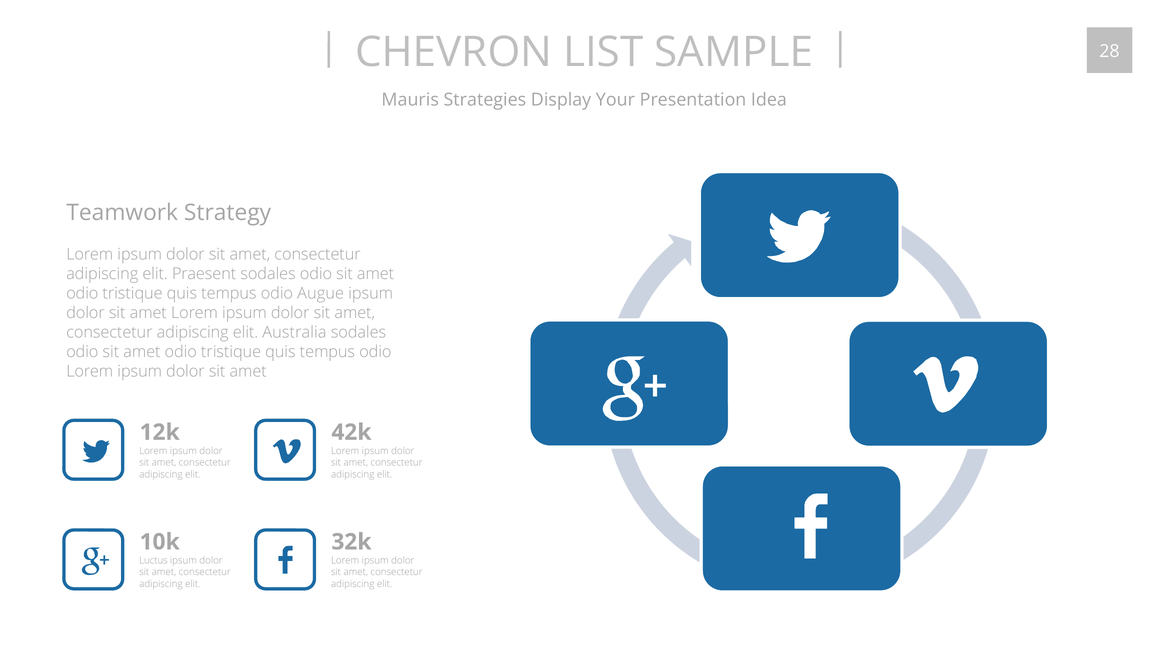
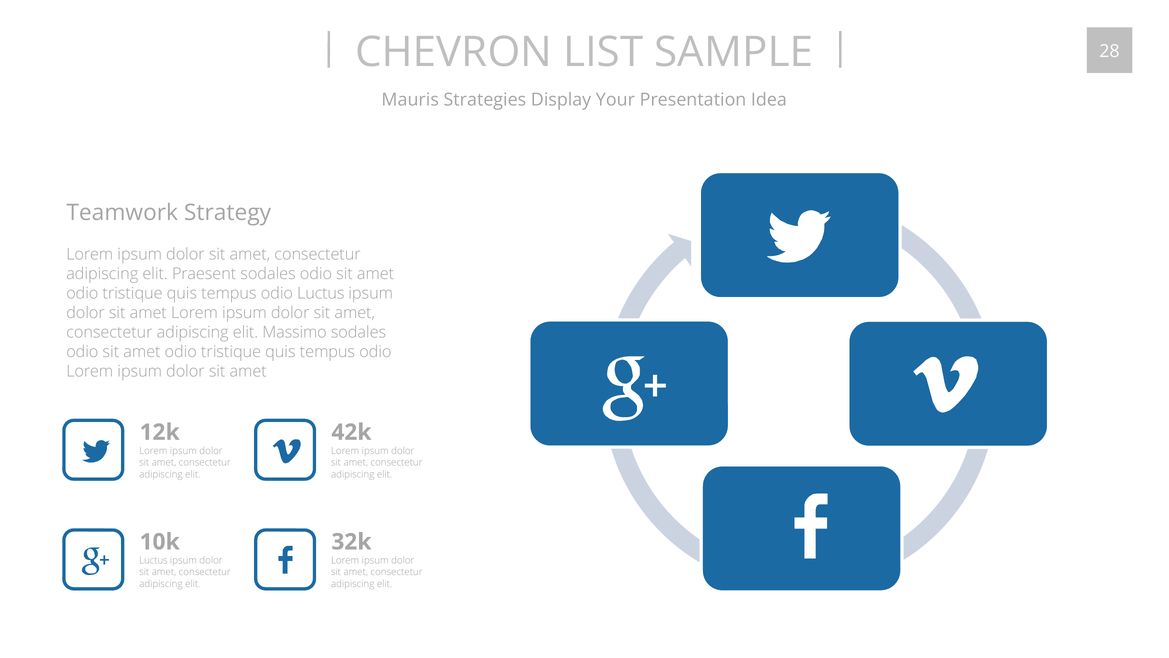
odio Augue: Augue -> Luctus
Australia: Australia -> Massimo
